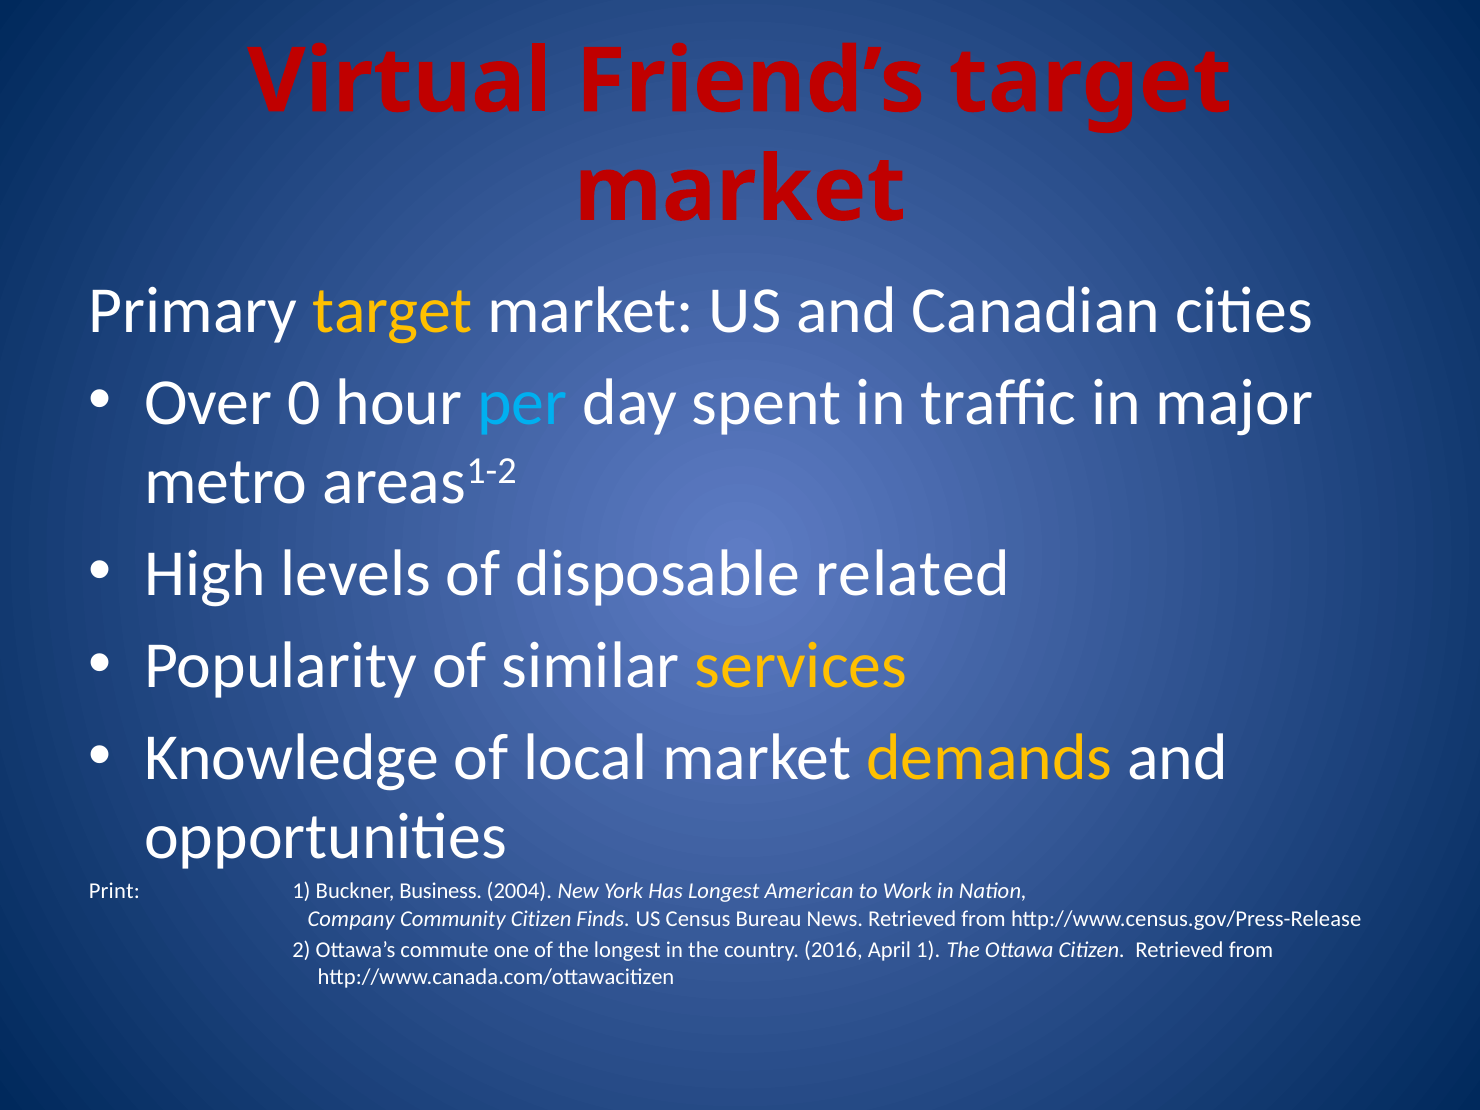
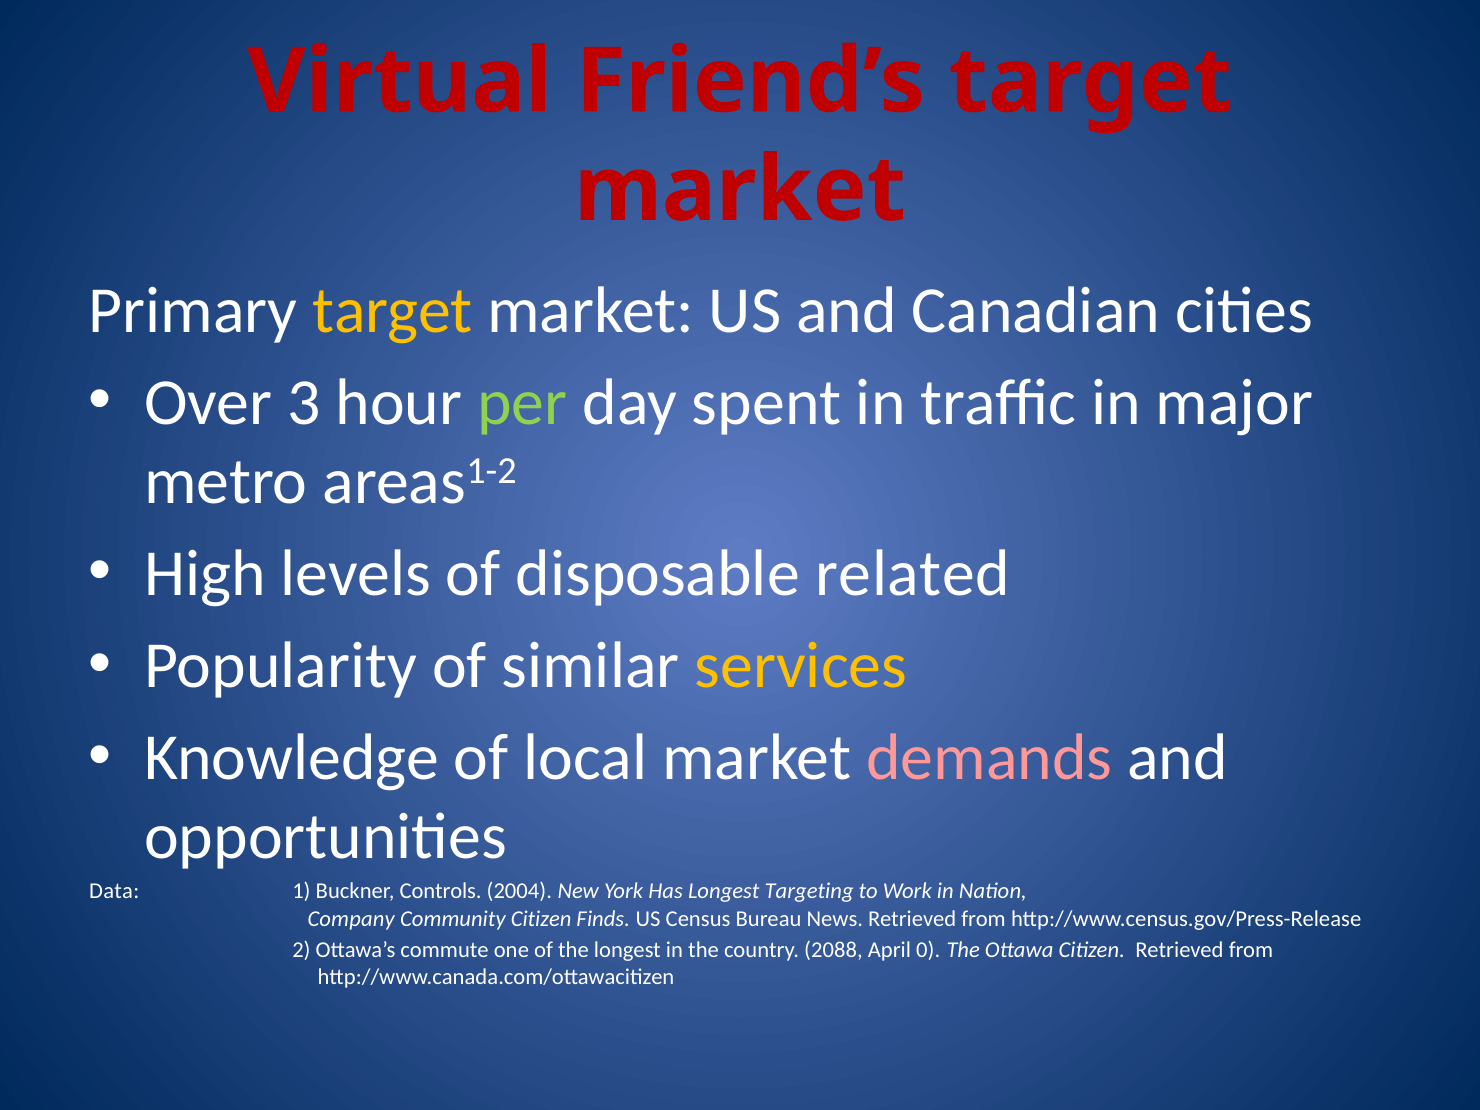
0: 0 -> 3
per colour: light blue -> light green
demands colour: yellow -> pink
Print: Print -> Data
Business: Business -> Controls
American: American -> Targeting
2016: 2016 -> 2088
April 1: 1 -> 0
